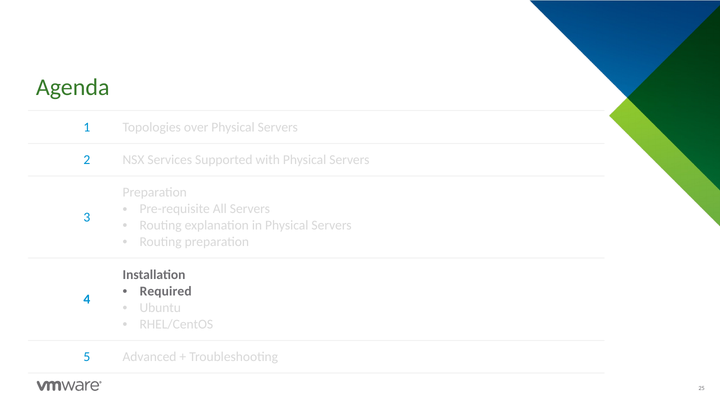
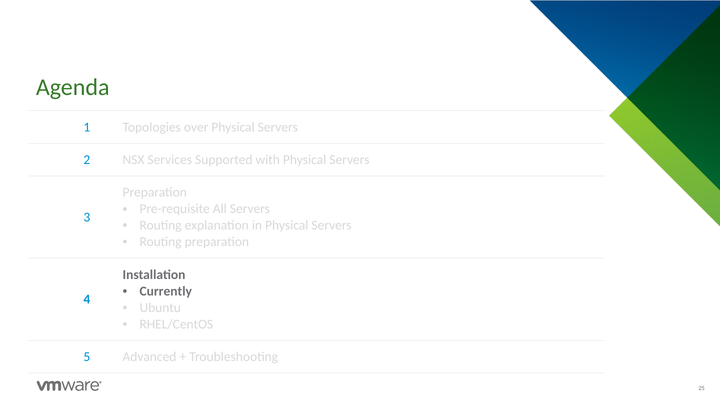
Required: Required -> Currently
